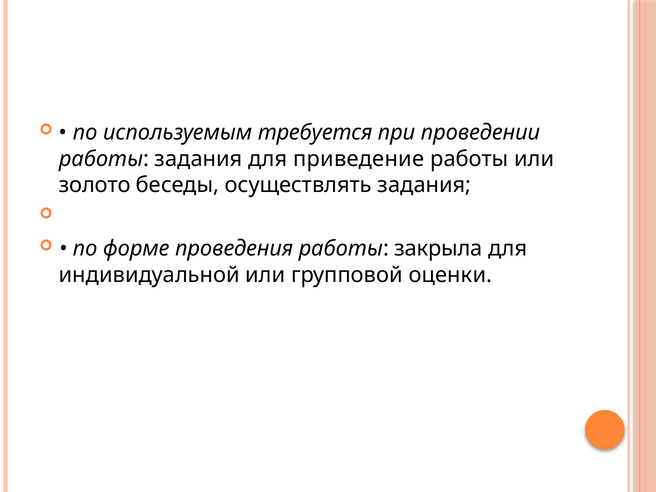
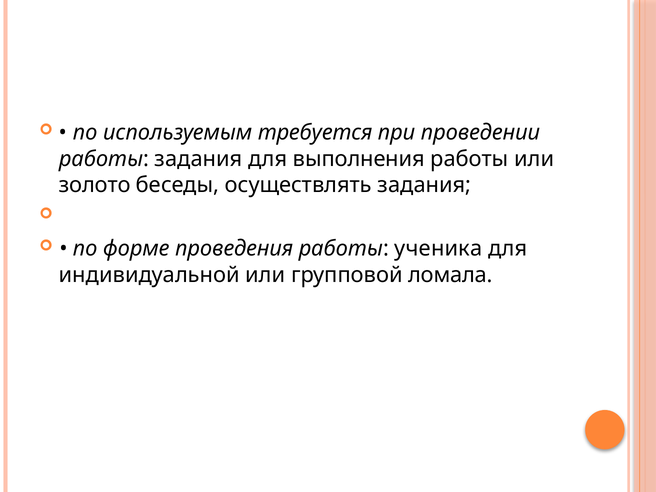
приведение: приведение -> выполнения
закрыла: закрыла -> ученика
оценки: оценки -> ломала
